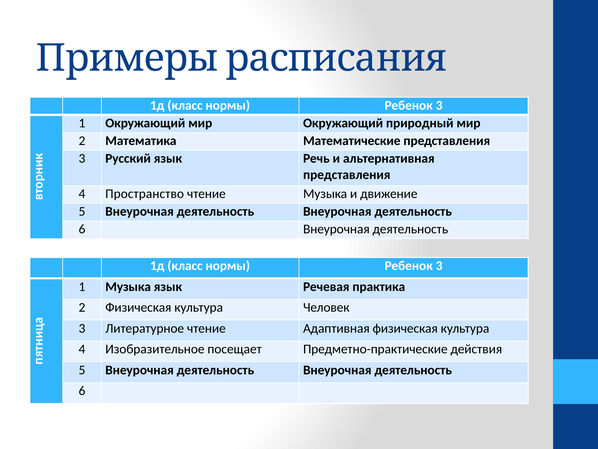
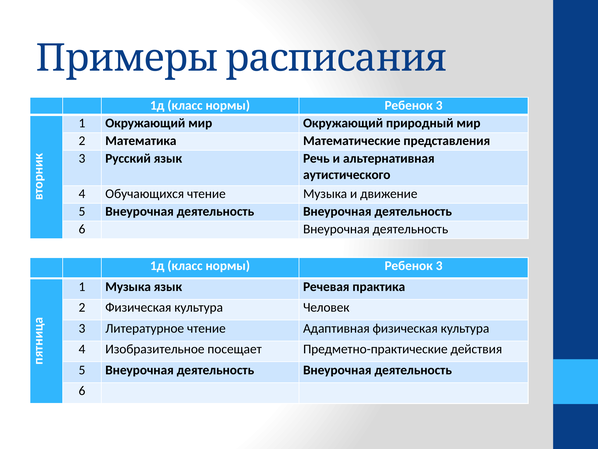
представления at (347, 175): представления -> аутистического
Пространство: Пространство -> Обучающихся
